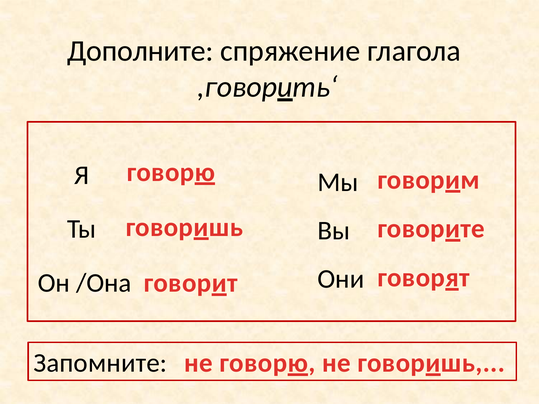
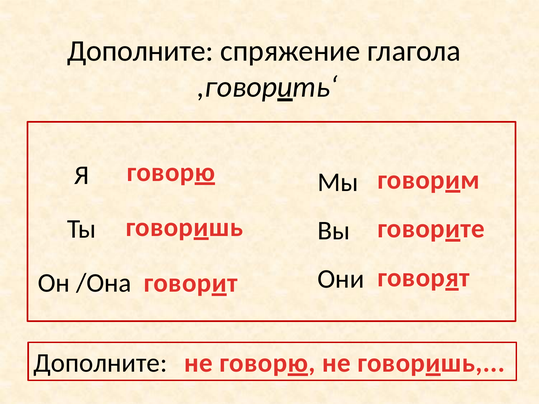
Запомните at (100, 363): Запомните -> Дополните
